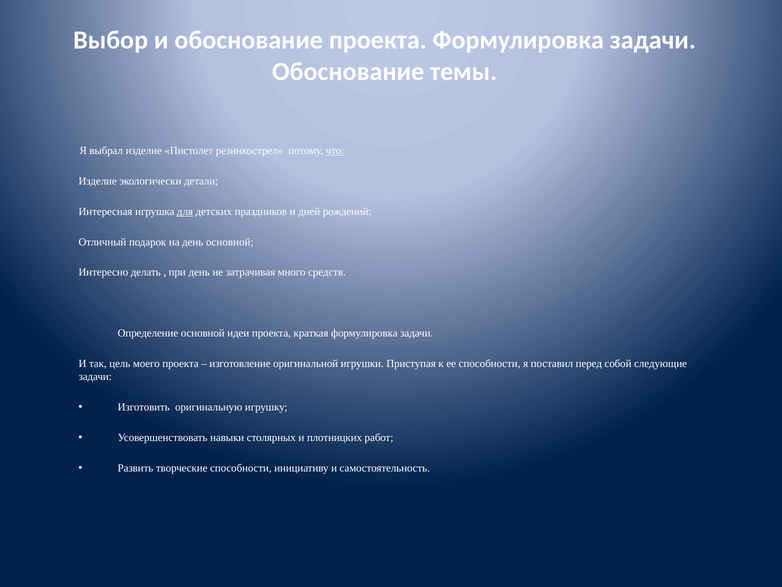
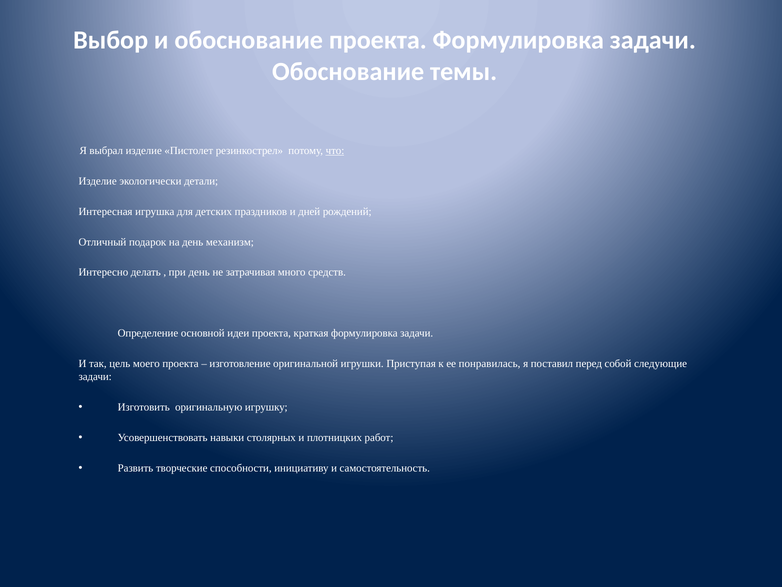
для underline: present -> none
день основной: основной -> механизм
ее способности: способности -> понравилась
